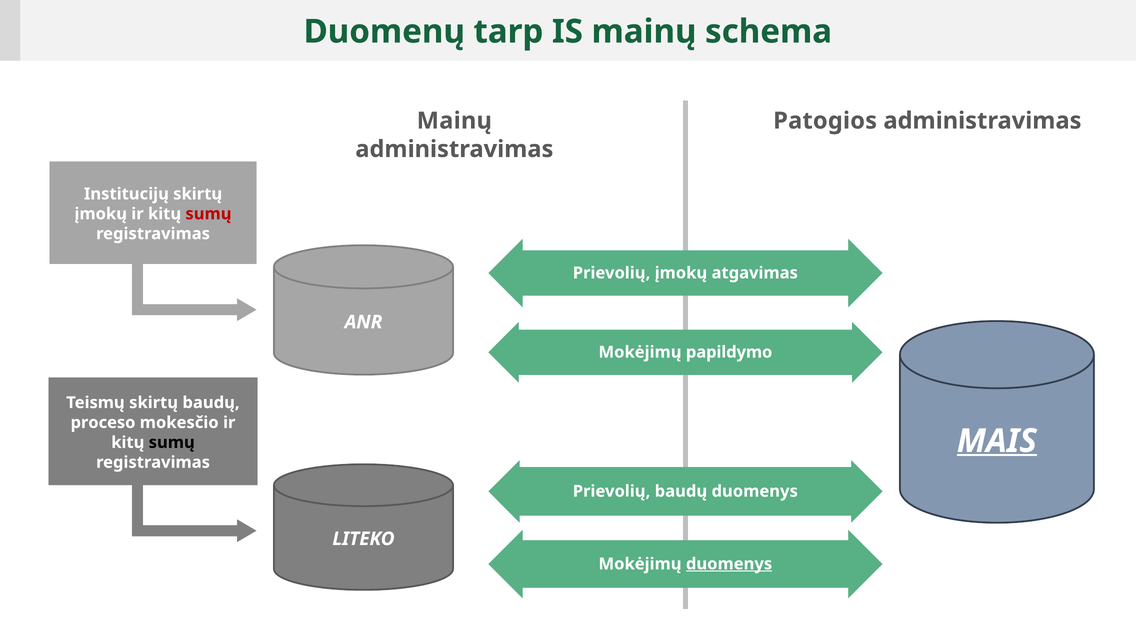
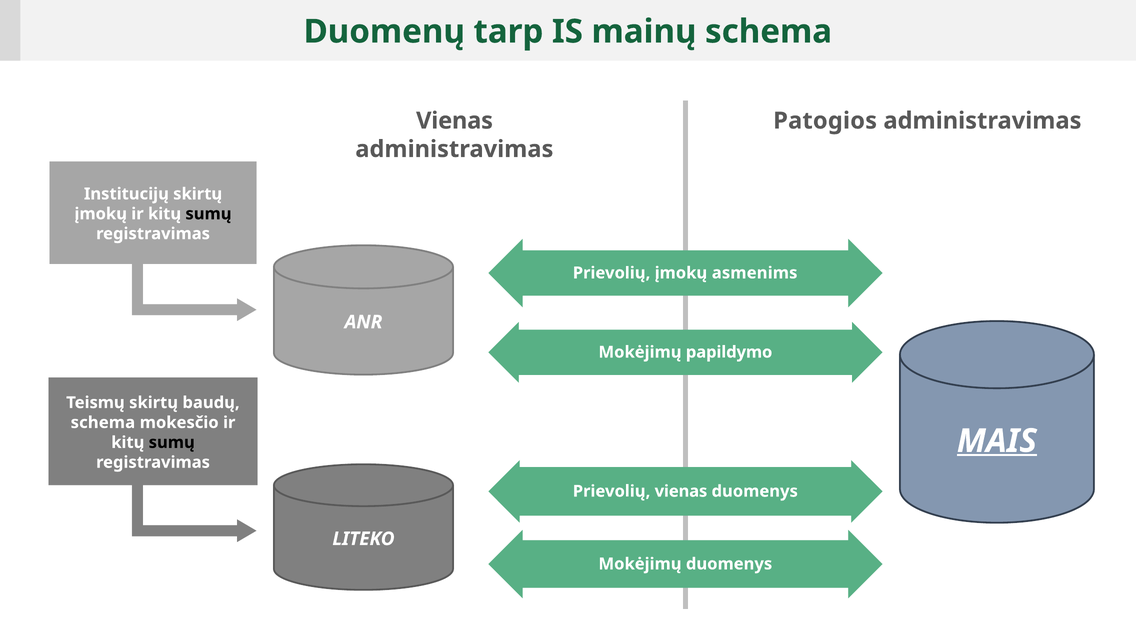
Mainų at (454, 121): Mainų -> Vienas
sumų at (208, 214) colour: red -> black
atgavimas: atgavimas -> asmenims
proceso at (103, 423): proceso -> schema
Prievolių baudų: baudų -> vienas
duomenys at (729, 564) underline: present -> none
